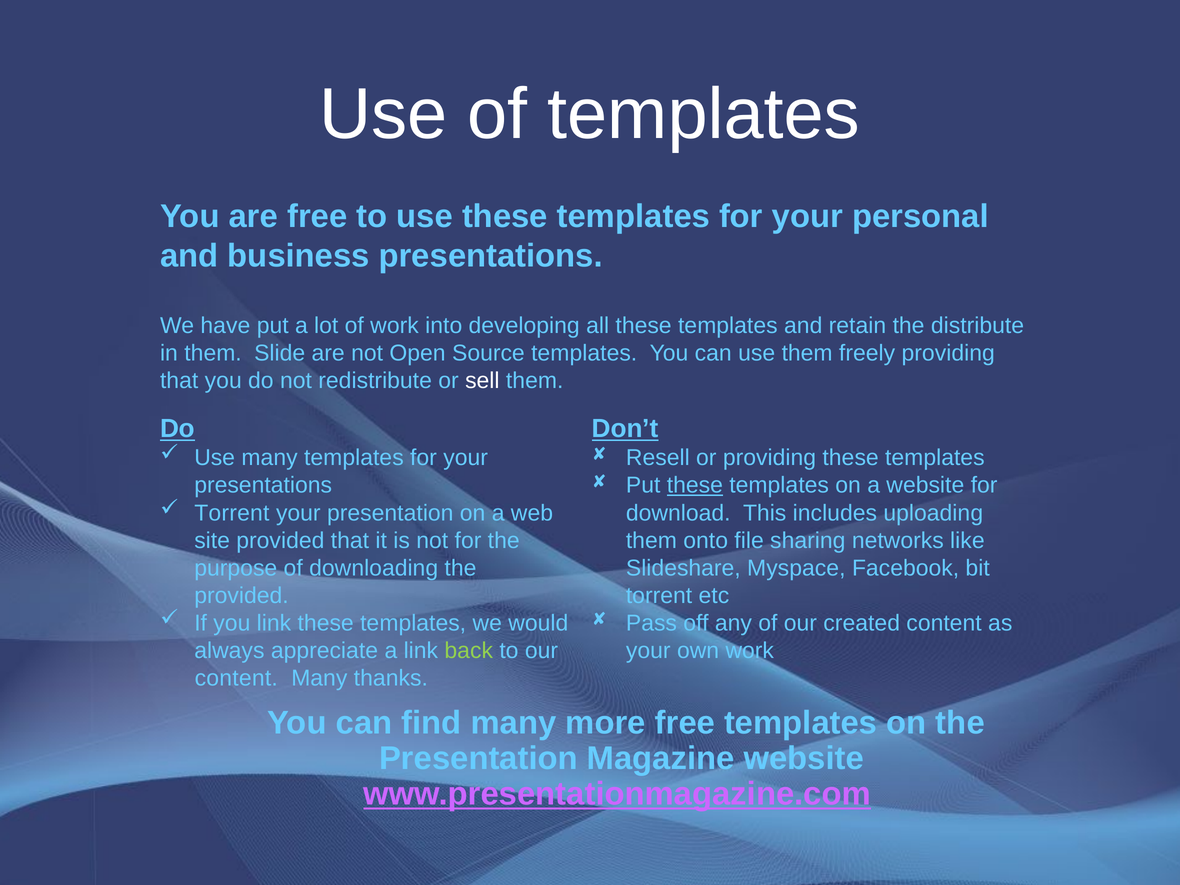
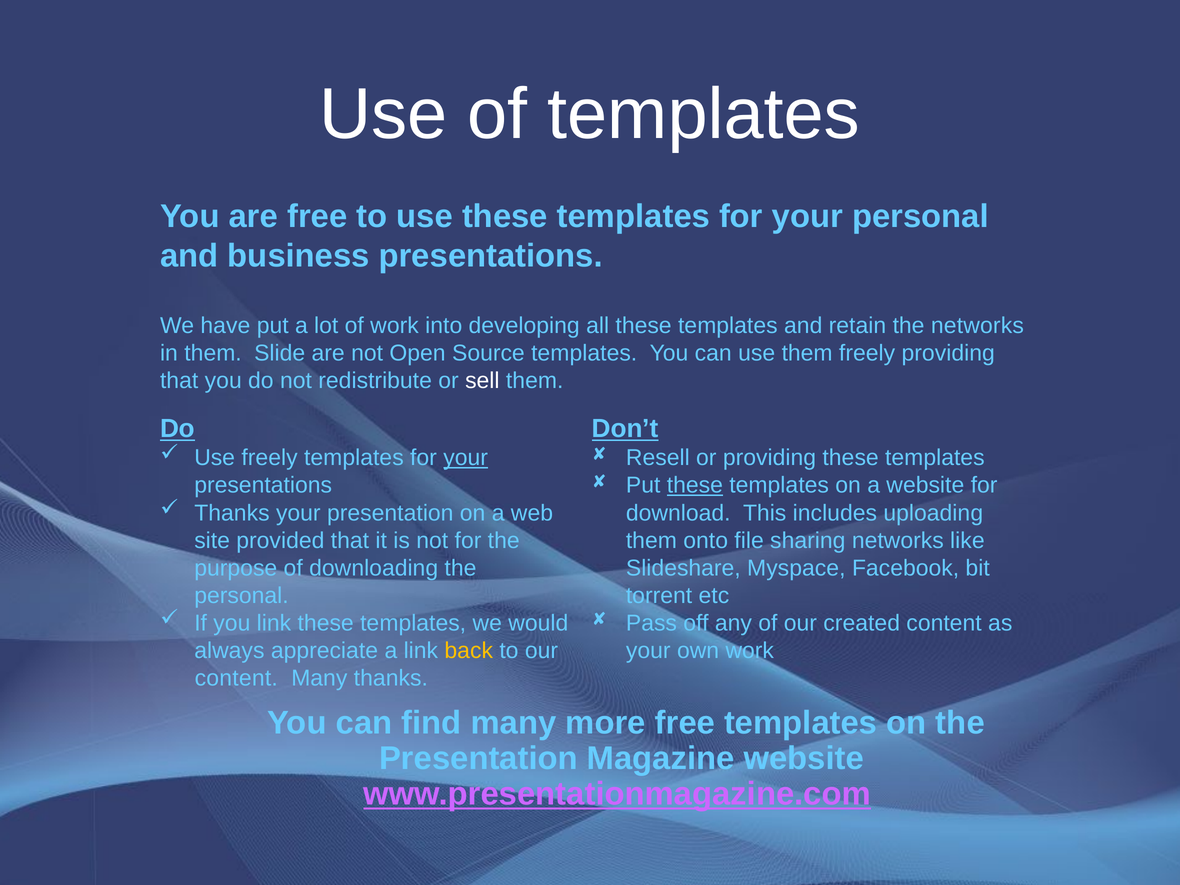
the distribute: distribute -> networks
Use many: many -> freely
your at (466, 458) underline: none -> present
Torrent at (232, 513): Torrent -> Thanks
provided at (241, 596): provided -> personal
back colour: light green -> yellow
